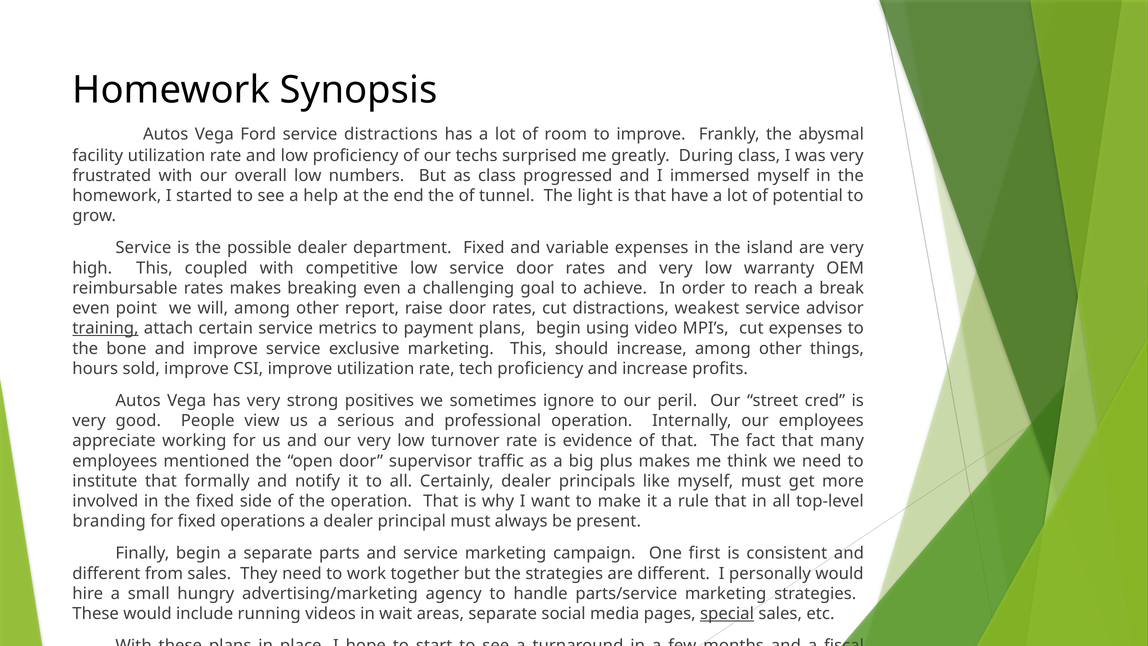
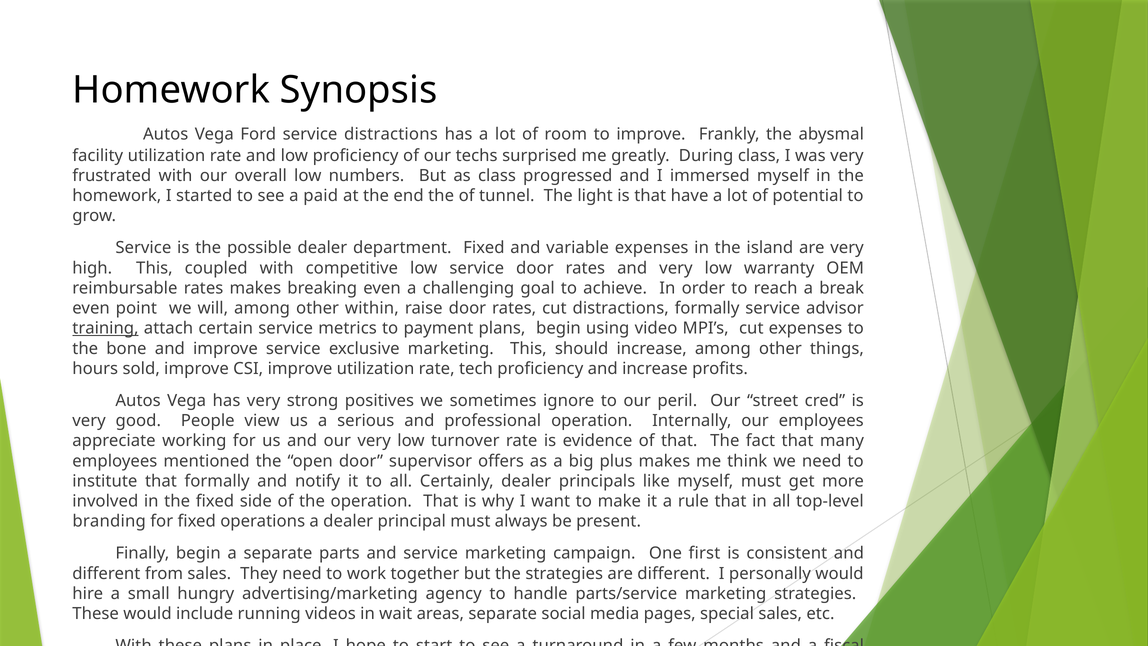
help: help -> paid
report: report -> within
distractions weakest: weakest -> formally
traffic: traffic -> offers
special underline: present -> none
